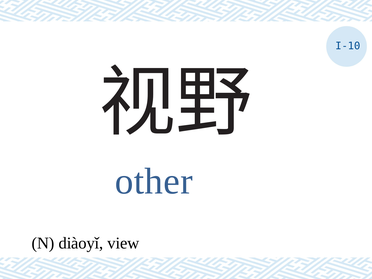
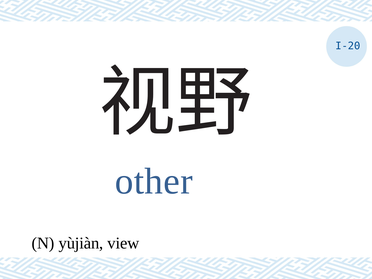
I-10: I-10 -> I-20
diàoyǐ: diàoyǐ -> yùjiàn
